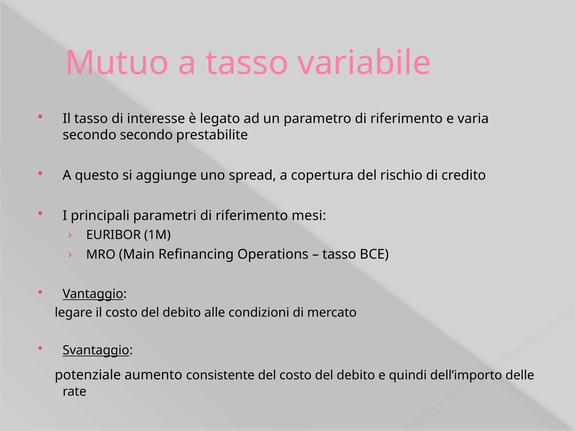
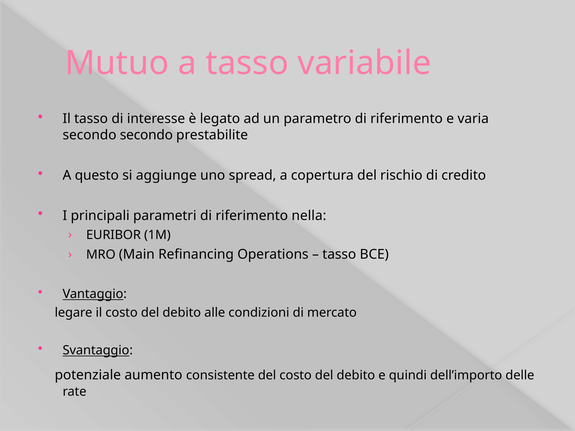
mesi: mesi -> nella
